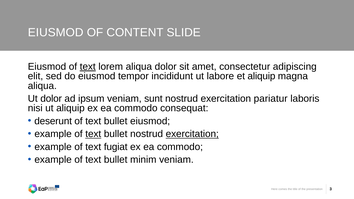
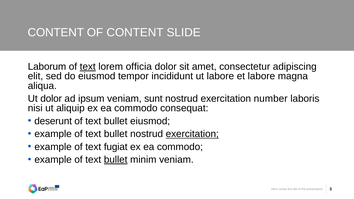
EIUSMOD at (56, 33): EIUSMOD -> CONTENT
Eiusmod at (47, 67): Eiusmod -> Laborum
lorem aliqua: aliqua -> officia
et aliquip: aliquip -> labore
pariatur: pariatur -> number
text at (93, 134) underline: present -> none
bullet at (116, 160) underline: none -> present
